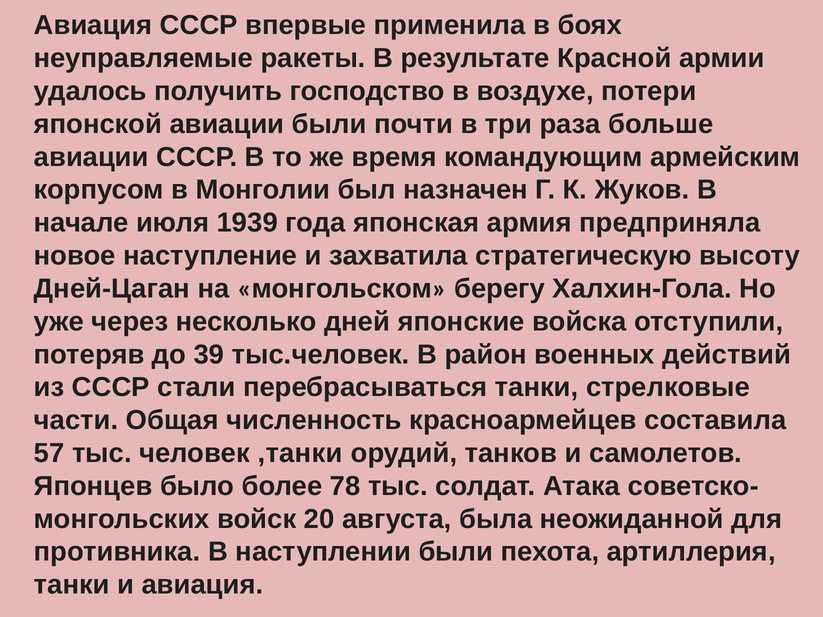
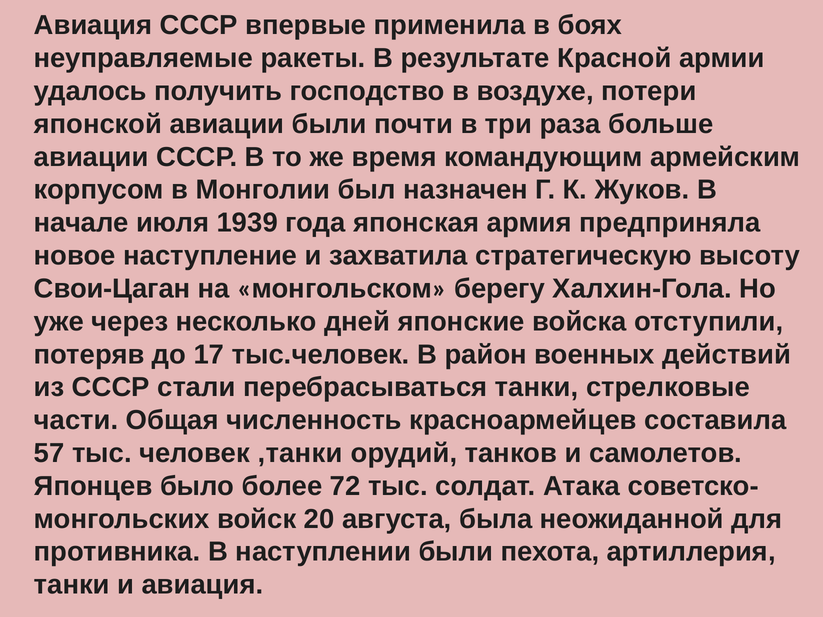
Дней-Цаган: Дней-Цаган -> Свои-Цаган
39: 39 -> 17
78: 78 -> 72
